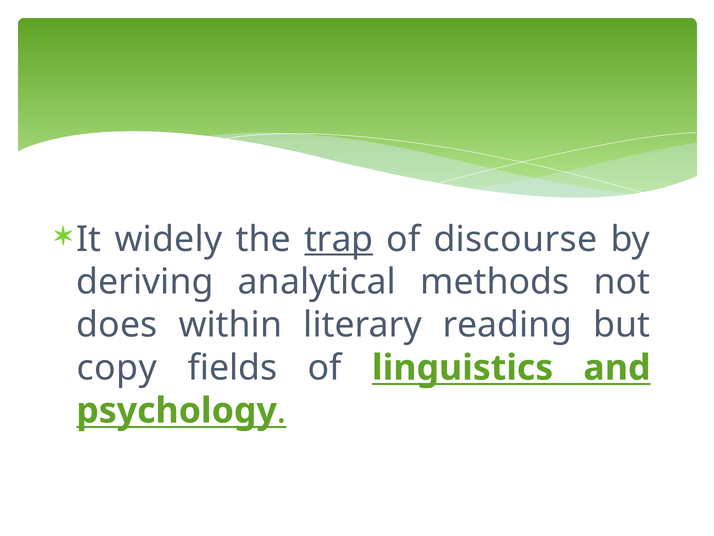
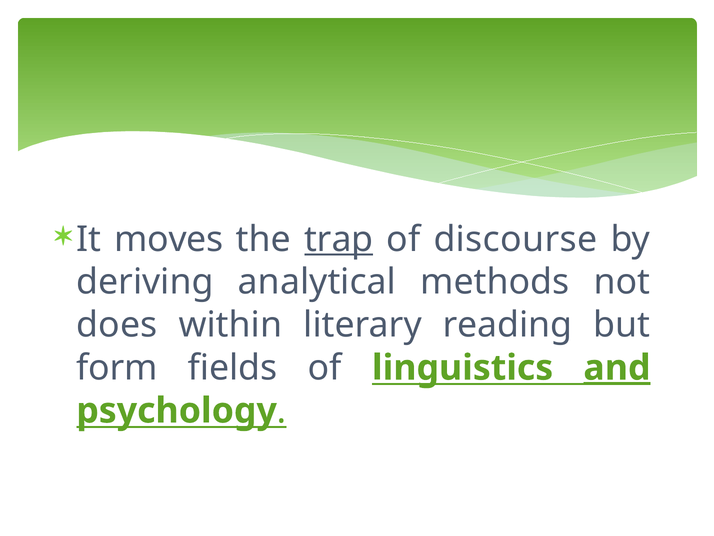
widely: widely -> moves
copy: copy -> form
and underline: none -> present
